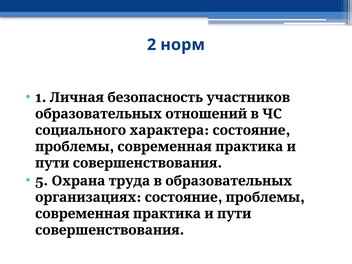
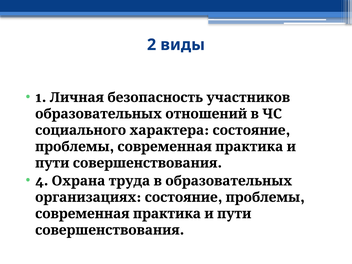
норм: норм -> виды
5: 5 -> 4
